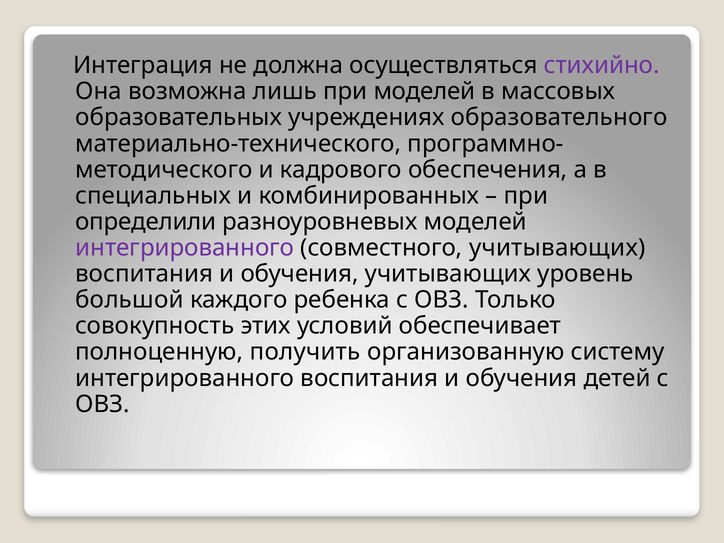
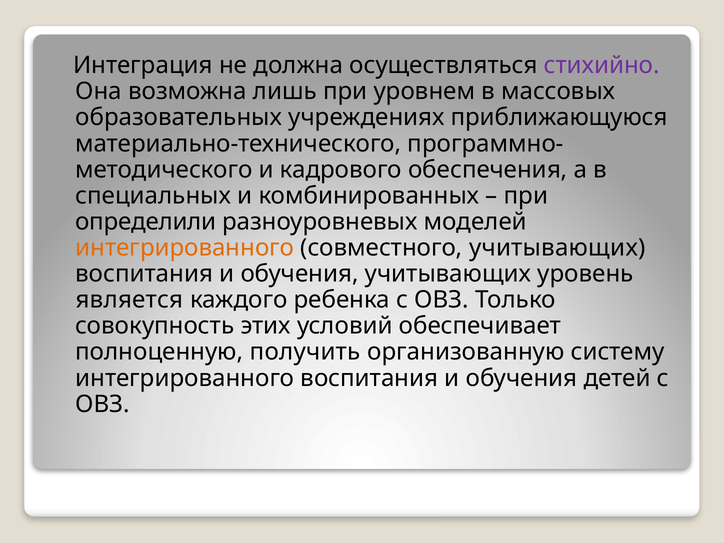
при моделей: моделей -> уровнем
образовательного: образовательного -> приближающуюся
интегрированного at (185, 248) colour: purple -> orange
большой: большой -> является
